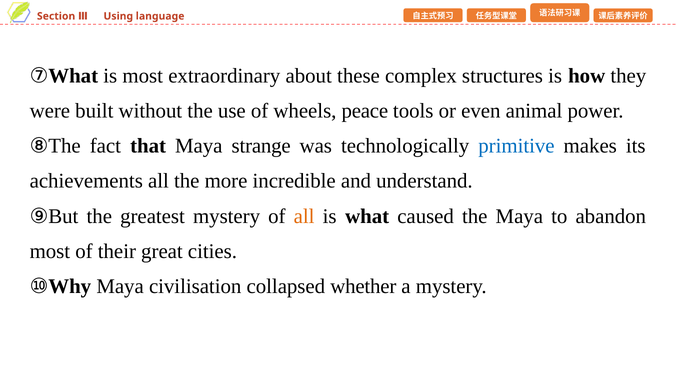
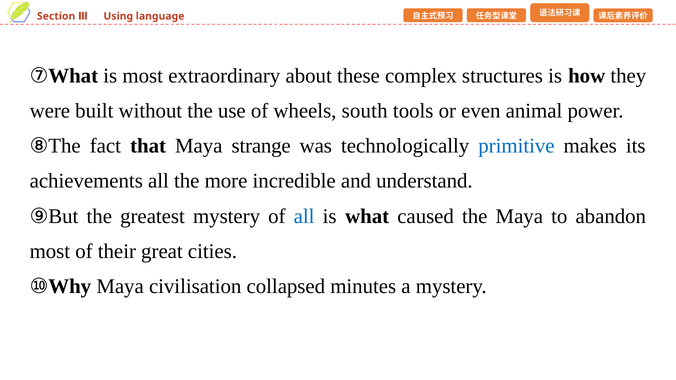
peace: peace -> south
all at (304, 216) colour: orange -> blue
whether: whether -> minutes
